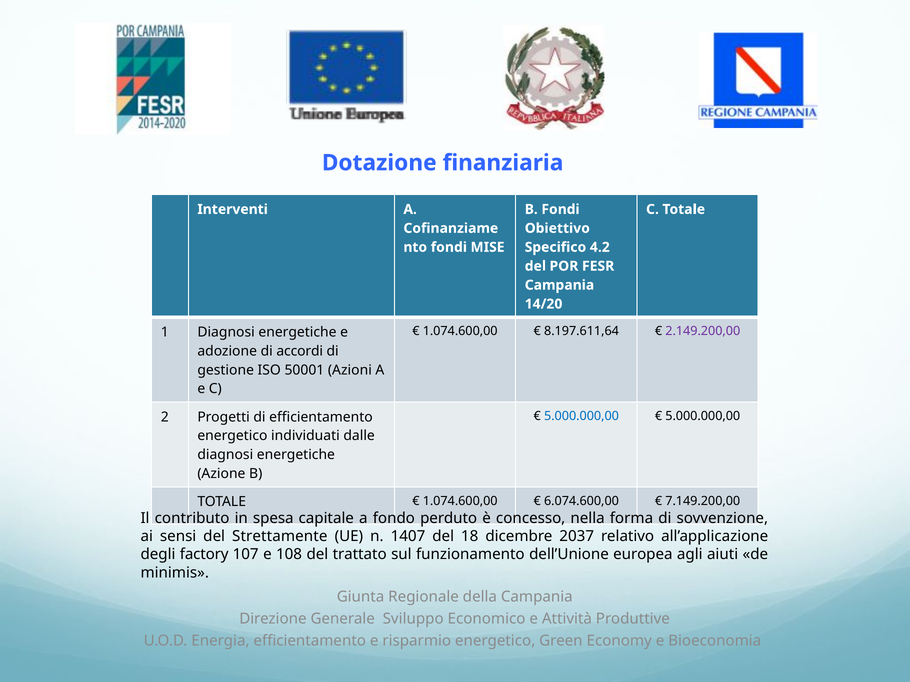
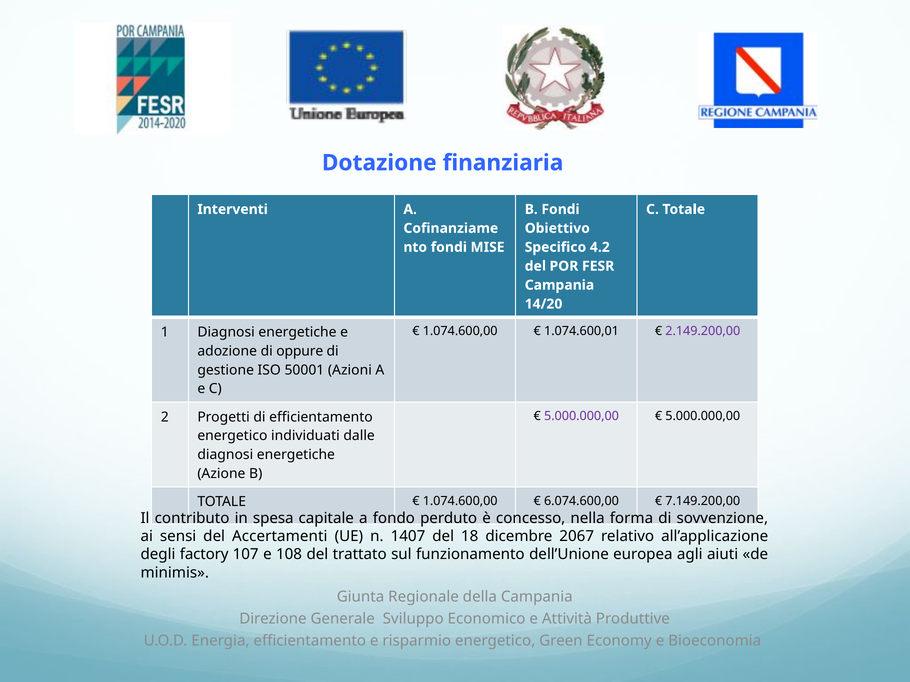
8.197.611,64: 8.197.611,64 -> 1.074.600,01
accordi: accordi -> oppure
5.000.000,00 at (582, 416) colour: blue -> purple
Strettamente: Strettamente -> Accertamenti
2037: 2037 -> 2067
